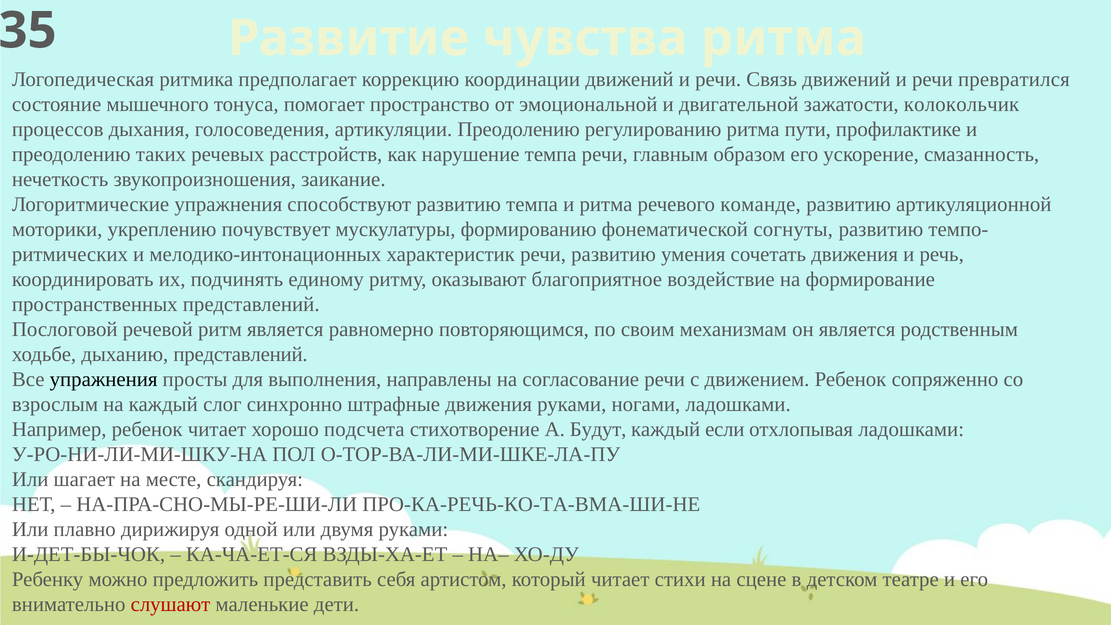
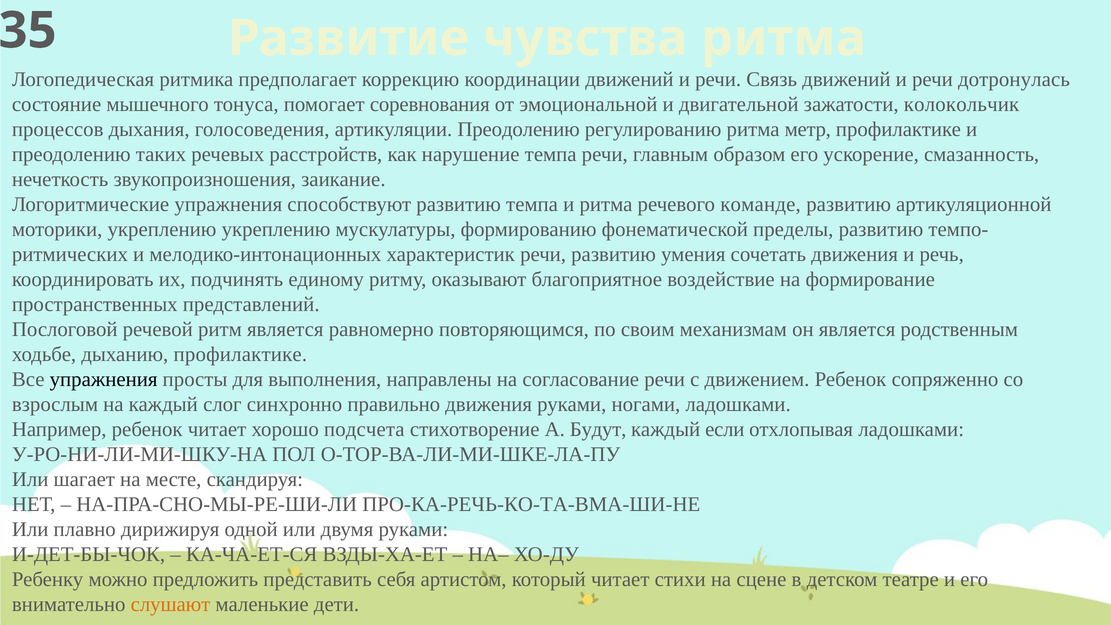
превратился: превратился -> дотронулась
пространство: пространство -> соревнования
пути: пути -> метр
укреплению почувствует: почувствует -> укреплению
согнуты: согнуты -> пределы
дыханию представлений: представлений -> профилактике
штрафные: штрафные -> правильно
слушают colour: red -> orange
